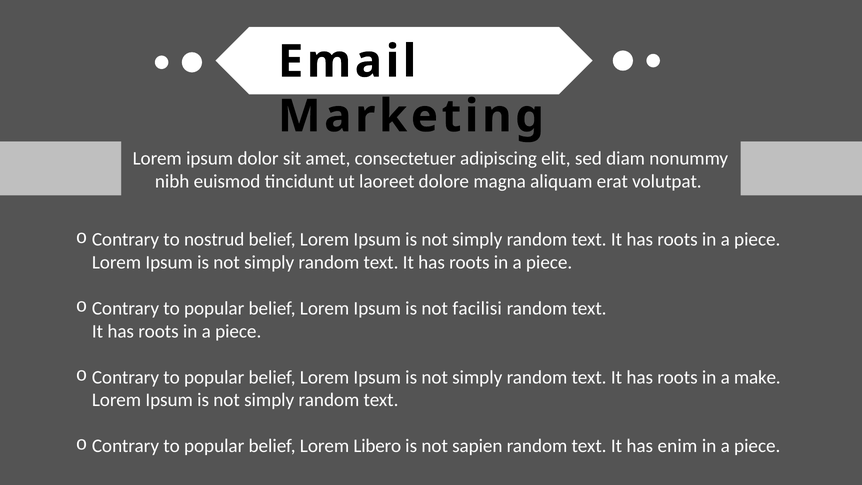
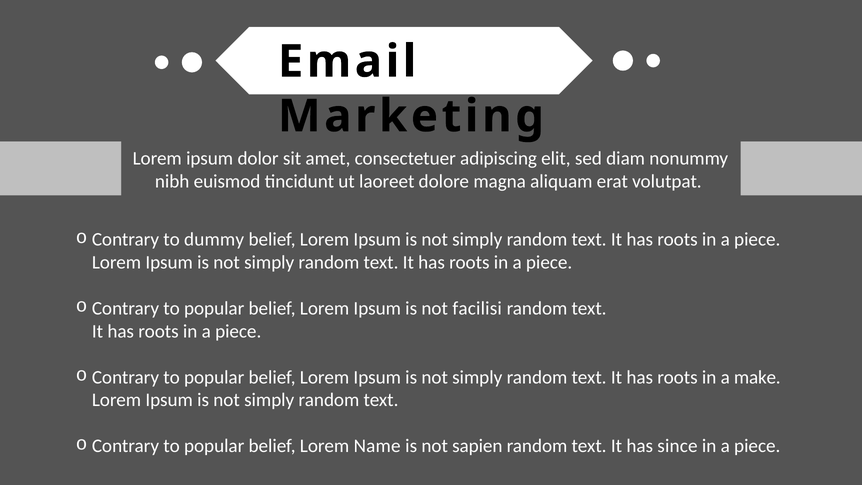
nostrud: nostrud -> dummy
Libero: Libero -> Name
enim: enim -> since
